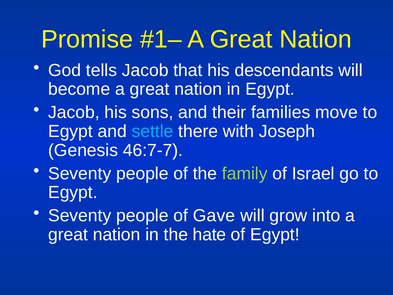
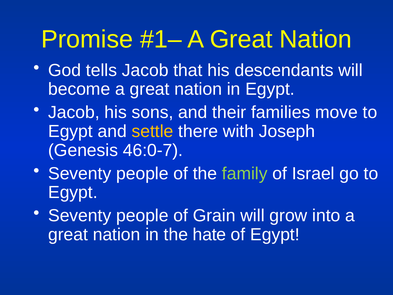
settle colour: light blue -> yellow
46:7-7: 46:7-7 -> 46:0-7
Gave: Gave -> Grain
